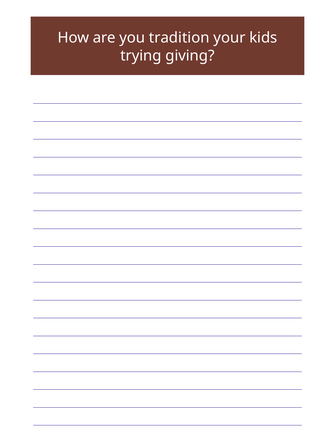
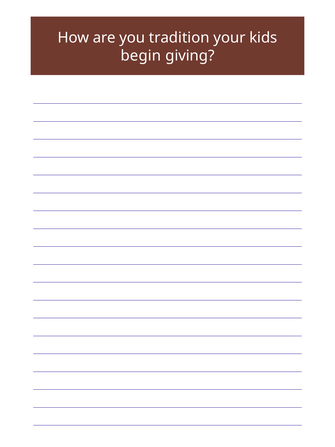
trying: trying -> begin
